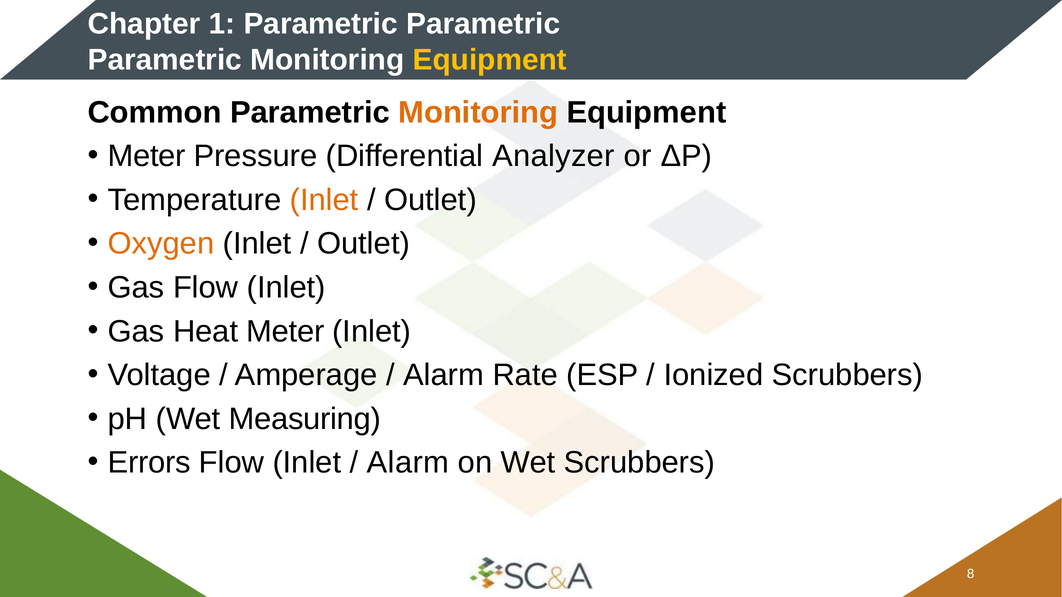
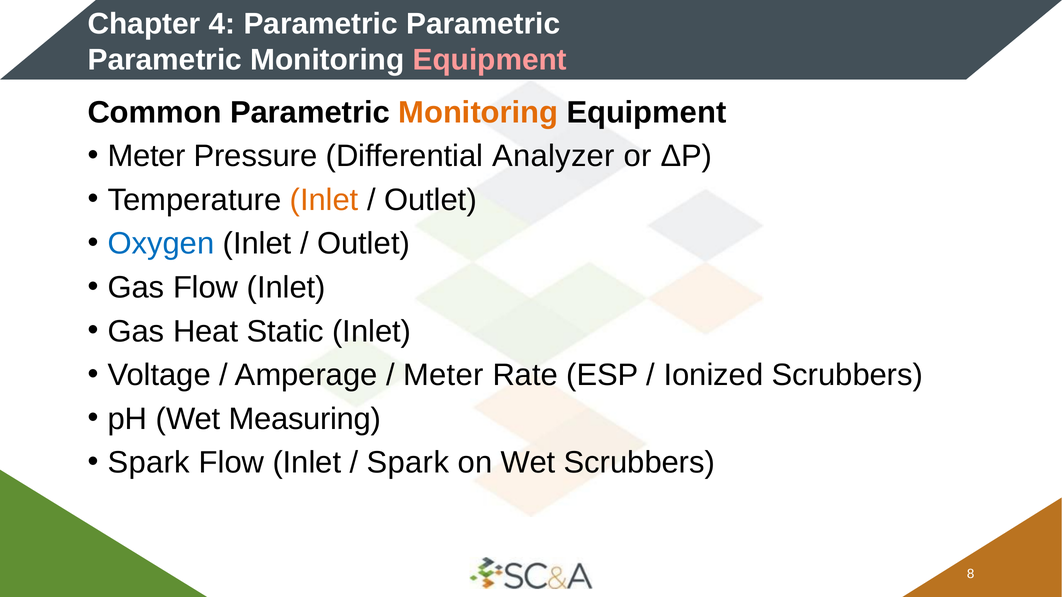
1: 1 -> 4
Equipment at (490, 60) colour: yellow -> pink
Oxygen colour: orange -> blue
Heat Meter: Meter -> Static
Alarm at (444, 375): Alarm -> Meter
Errors at (149, 463): Errors -> Spark
Alarm at (408, 463): Alarm -> Spark
